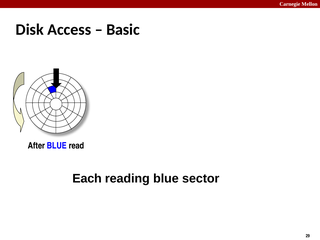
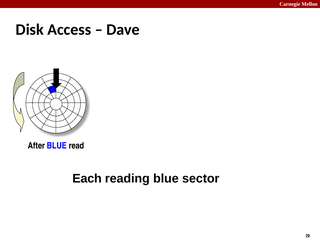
Basic: Basic -> Dave
